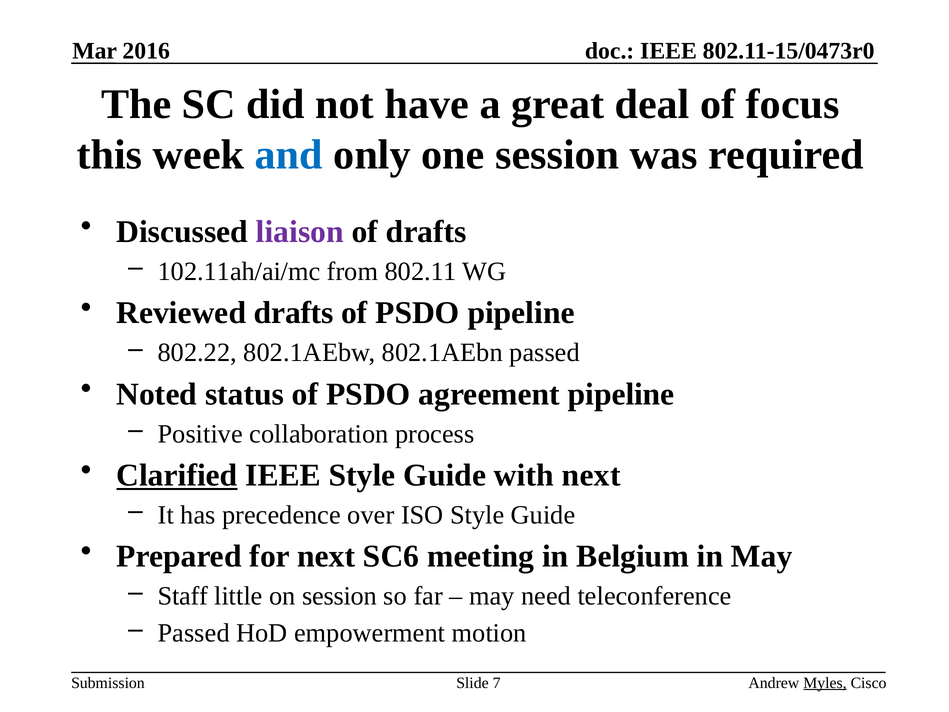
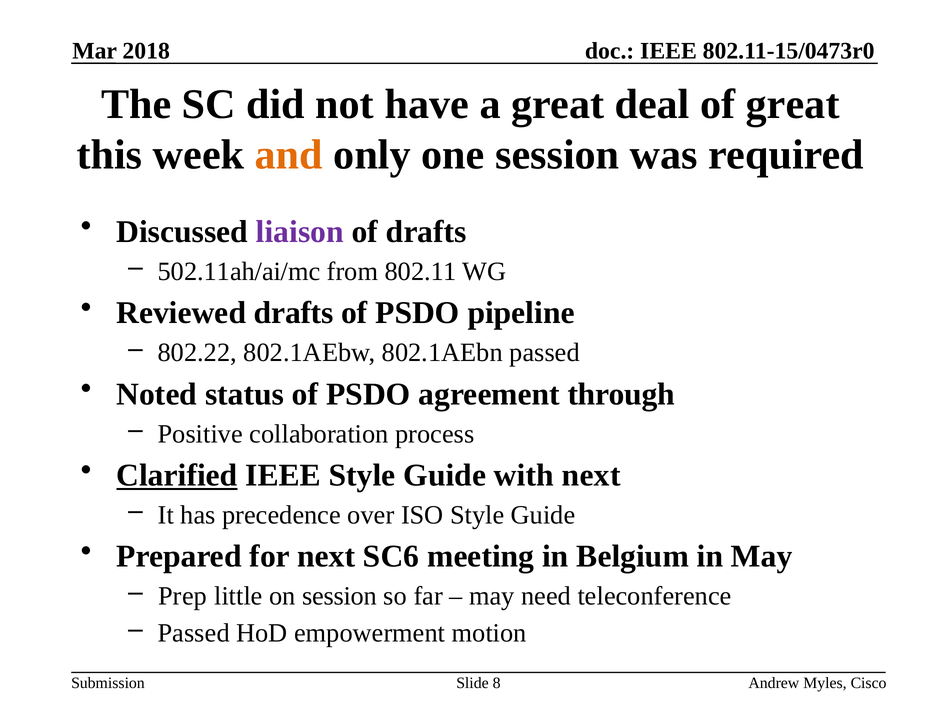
2016: 2016 -> 2018
of focus: focus -> great
and colour: blue -> orange
102.11ah/ai/mc: 102.11ah/ai/mc -> 502.11ah/ai/mc
agreement pipeline: pipeline -> through
Staff: Staff -> Prep
7: 7 -> 8
Myles underline: present -> none
